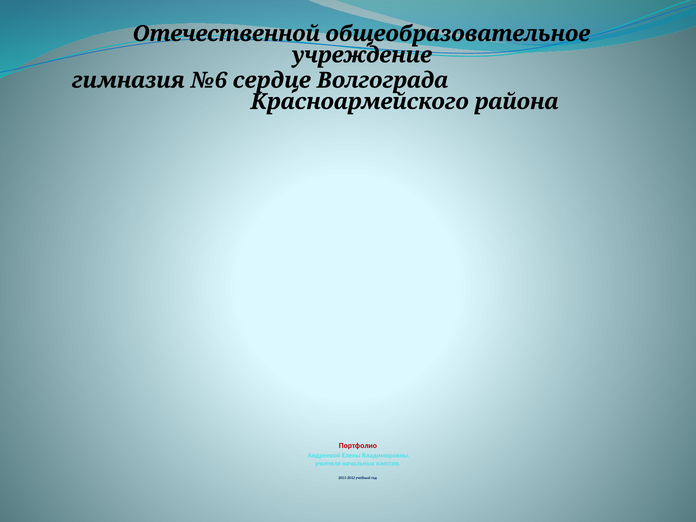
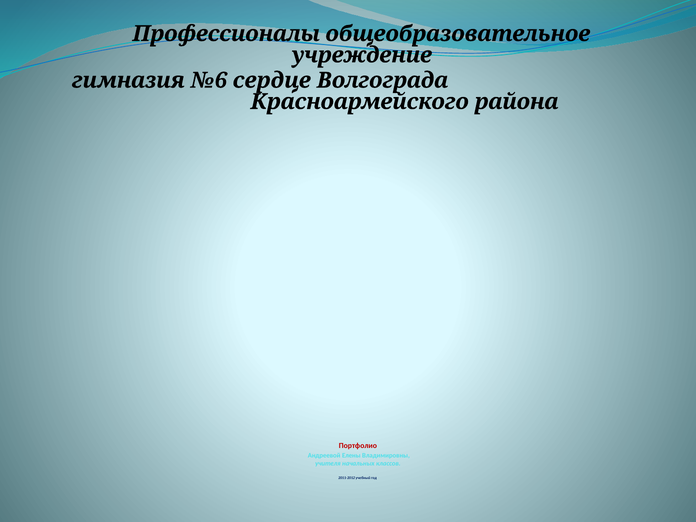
Отечественной: Отечественной -> Профессионалы
